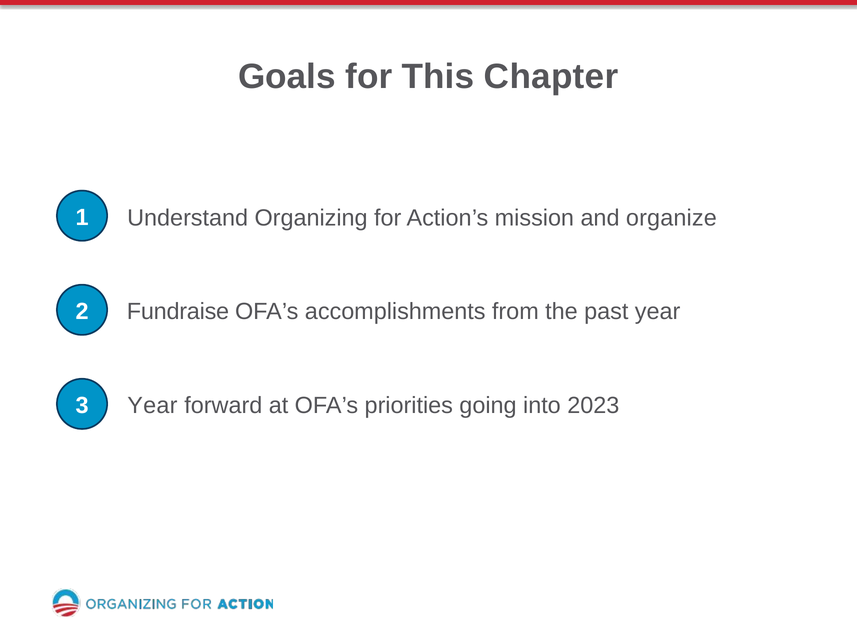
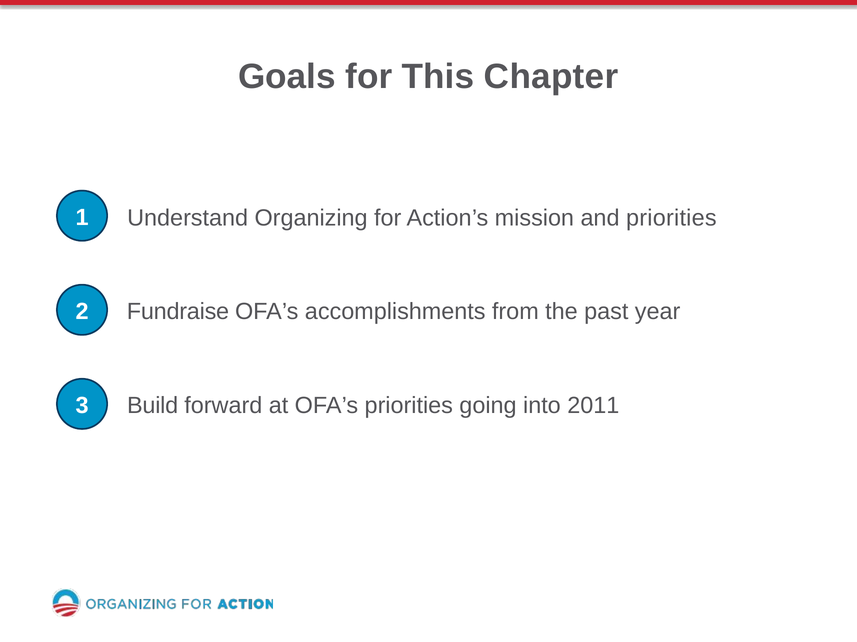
and organize: organize -> priorities
Year at (152, 406): Year -> Build
2023: 2023 -> 2011
